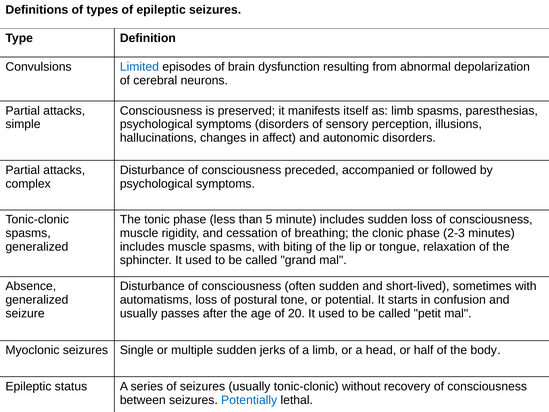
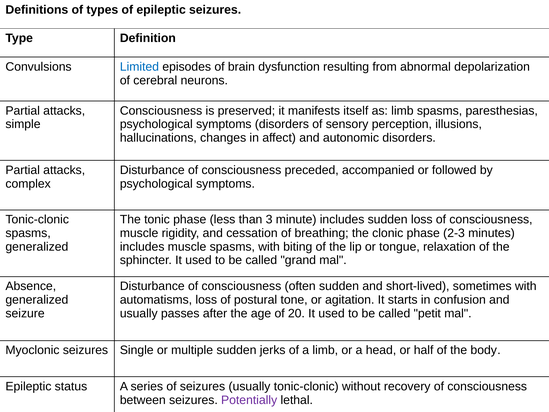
5: 5 -> 3
potential: potential -> agitation
Potentially colour: blue -> purple
